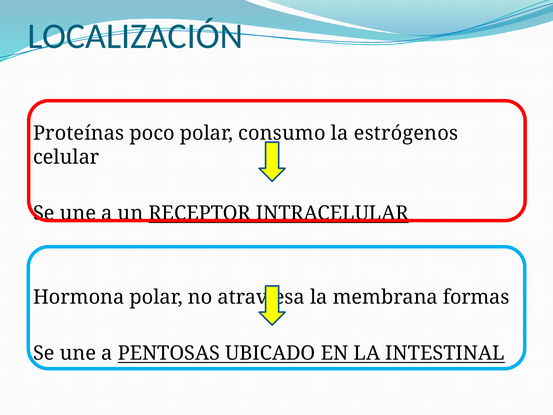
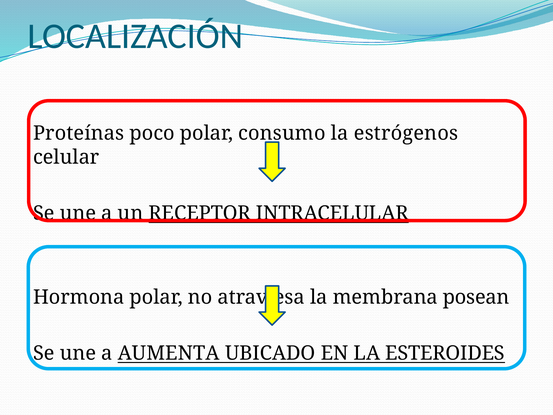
formas: formas -> posean
PENTOSAS: PENTOSAS -> AUMENTA
INTESTINAL: INTESTINAL -> ESTEROIDES
